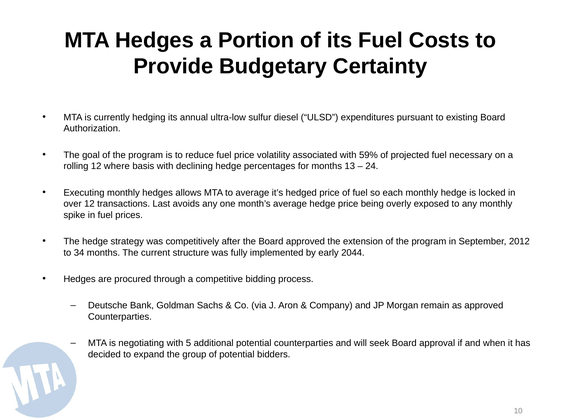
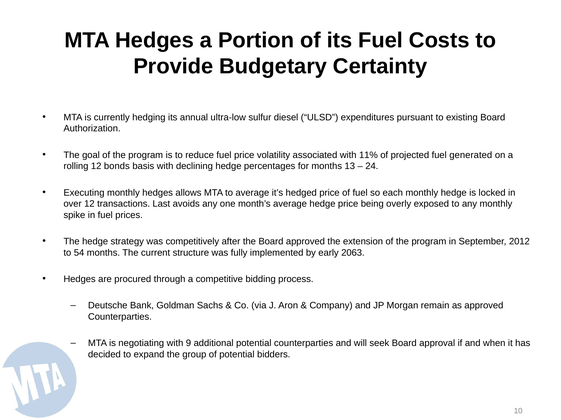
59%: 59% -> 11%
necessary: necessary -> generated
where: where -> bonds
34: 34 -> 54
2044: 2044 -> 2063
5: 5 -> 9
